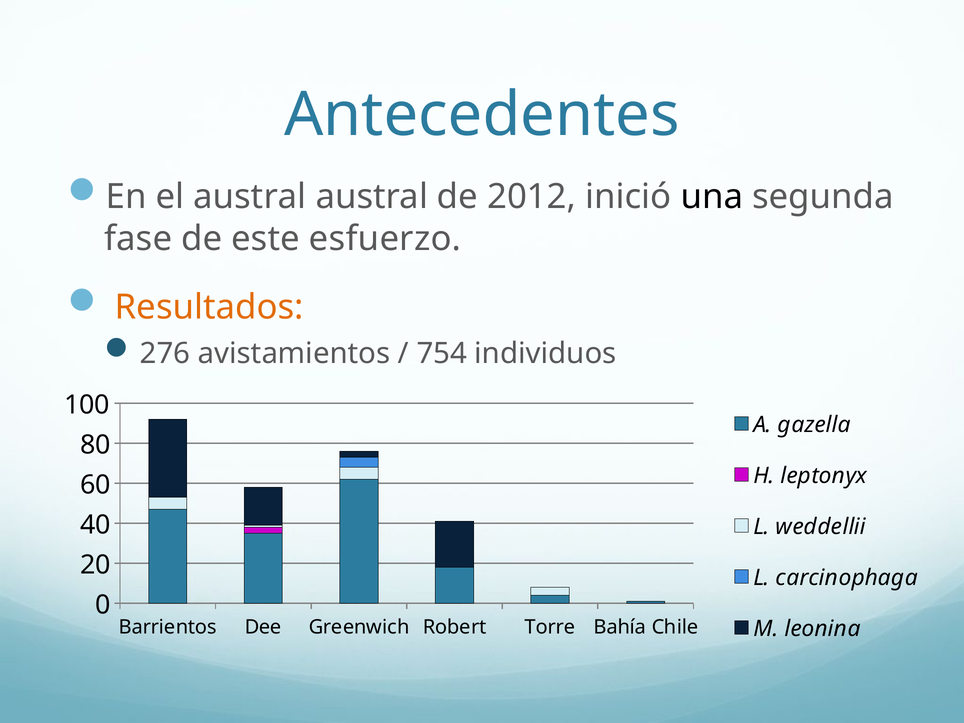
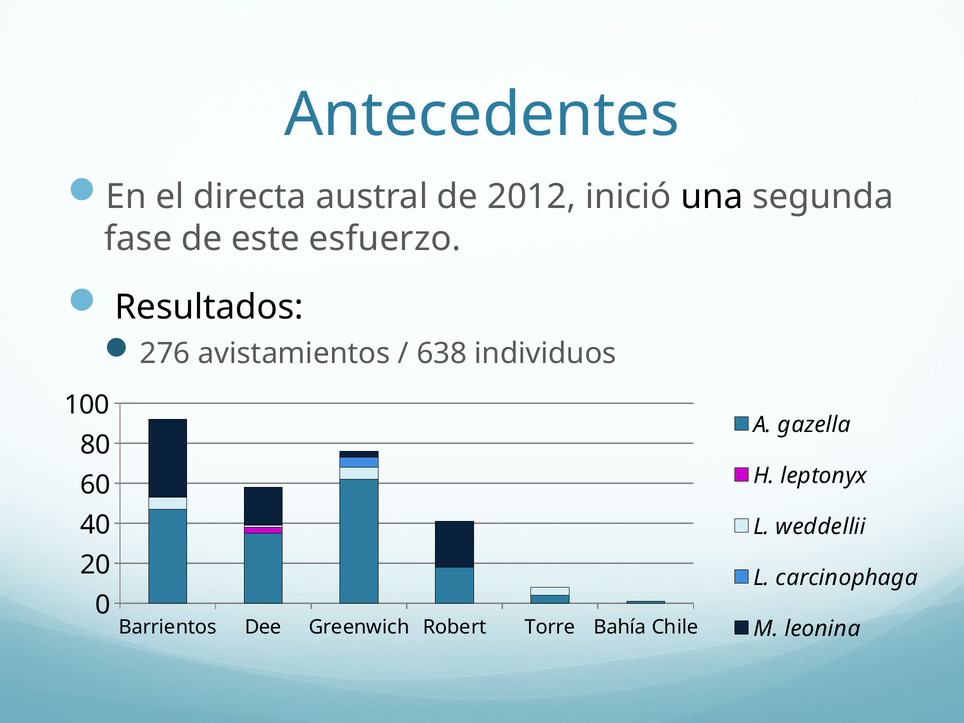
el austral: austral -> directa
Resultados colour: orange -> black
754: 754 -> 638
